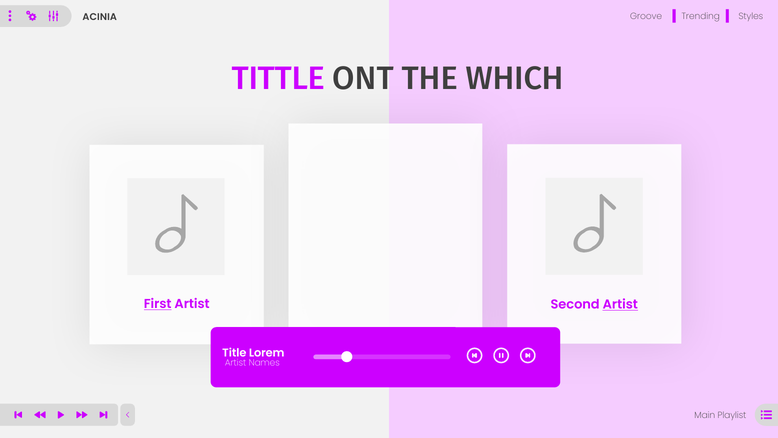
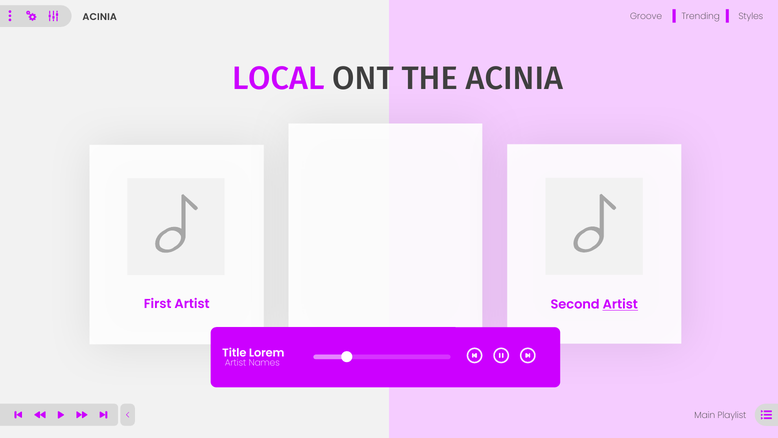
TITTLE: TITTLE -> LOCAL
THE WHICH: WHICH -> ACINIA
First underline: present -> none
